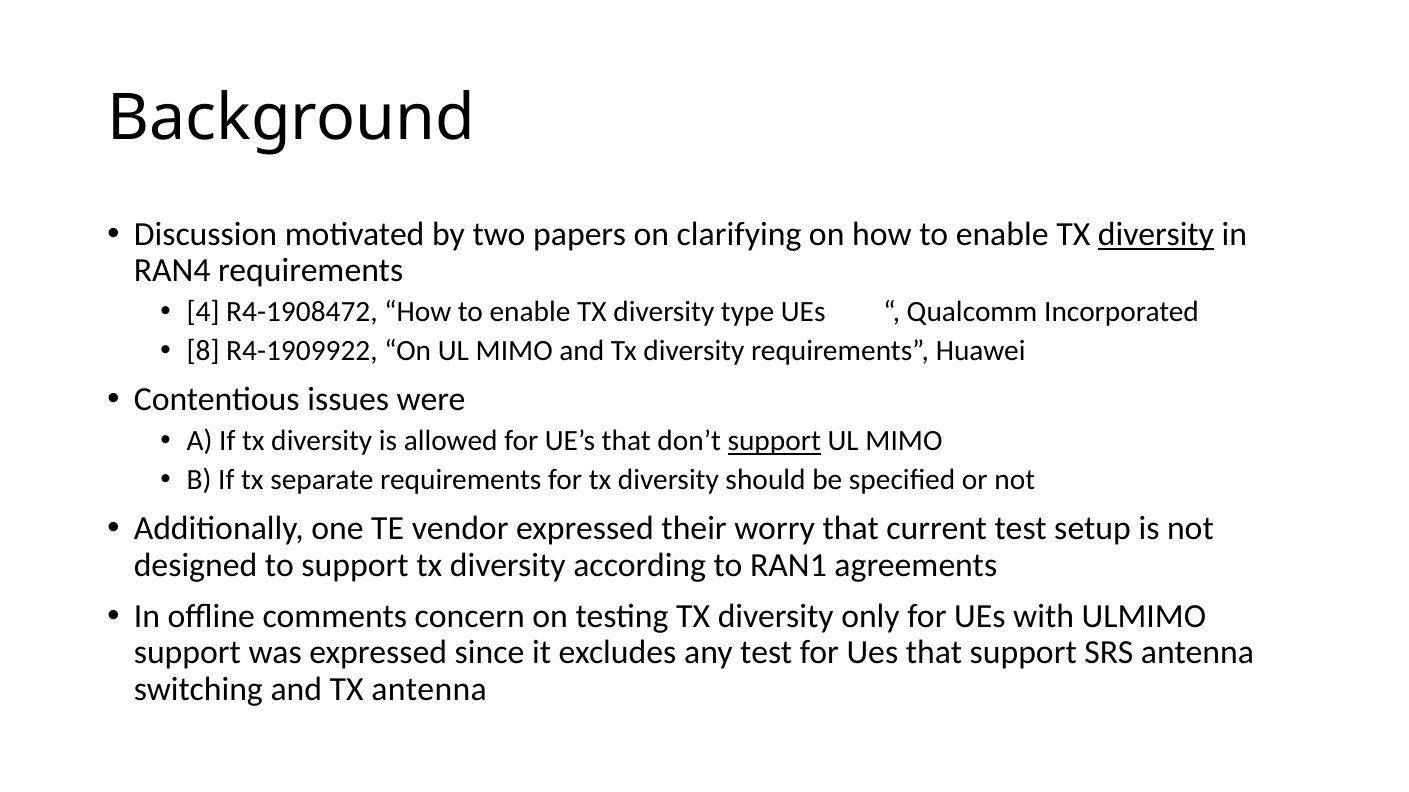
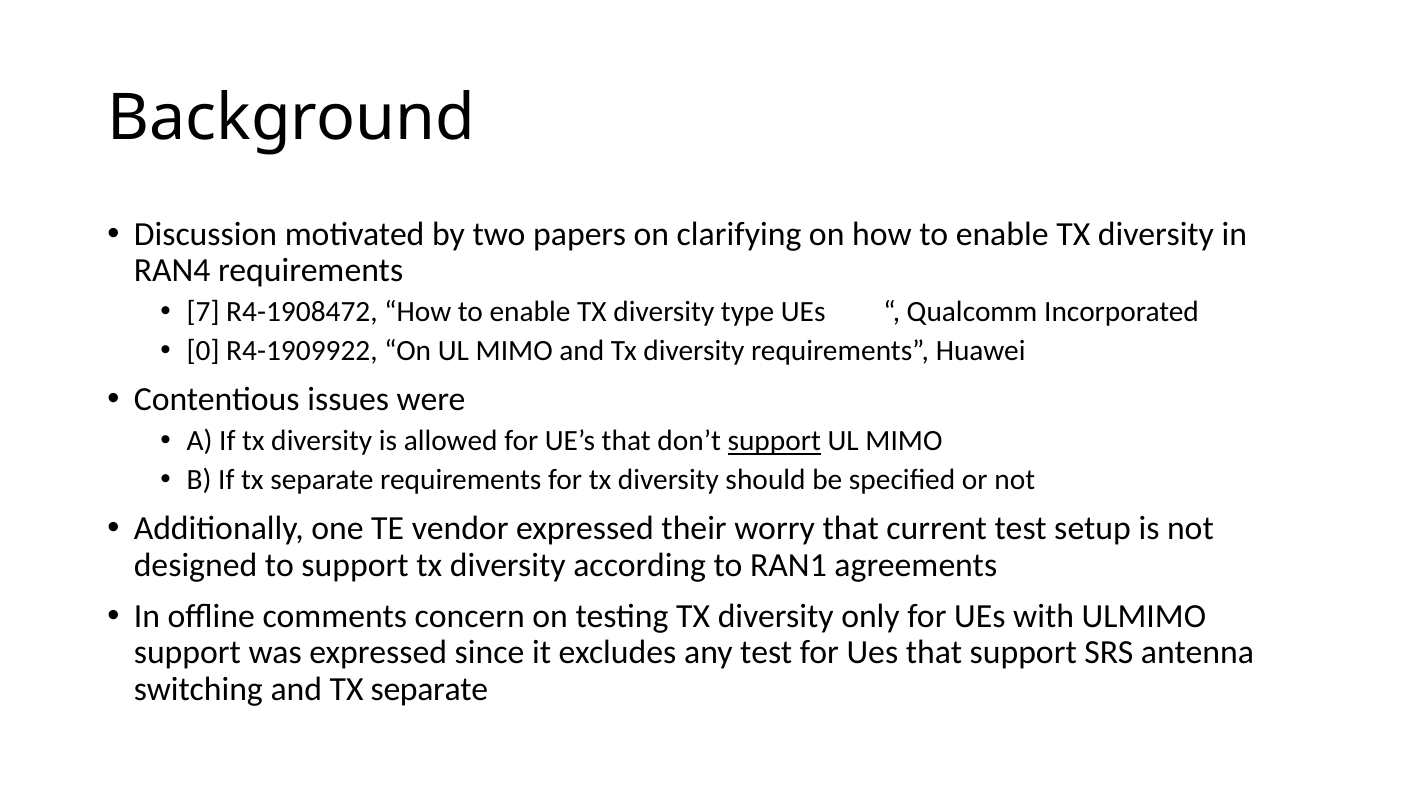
diversity at (1156, 234) underline: present -> none
4: 4 -> 7
8: 8 -> 0
and TX antenna: antenna -> separate
